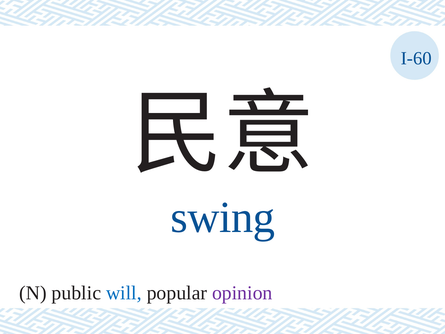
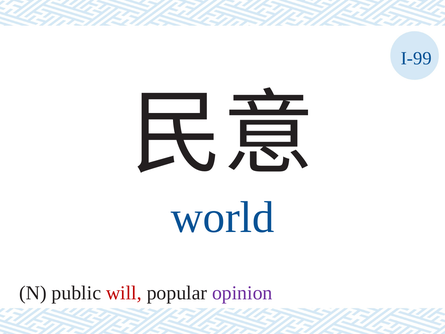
I-60: I-60 -> I-99
swing: swing -> world
will colour: blue -> red
